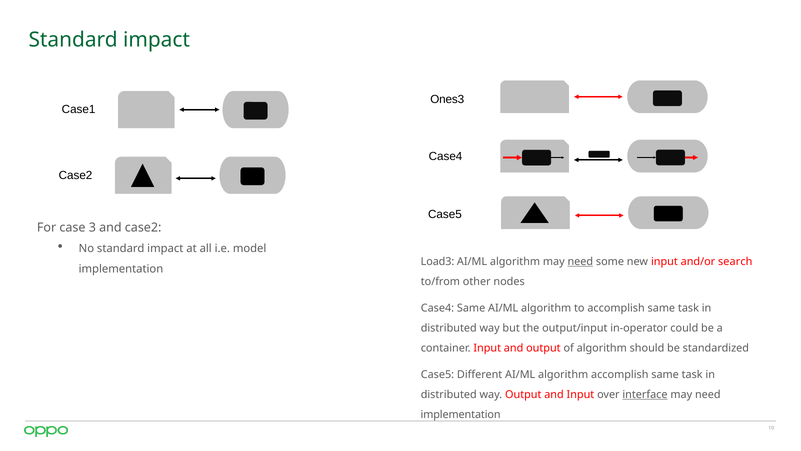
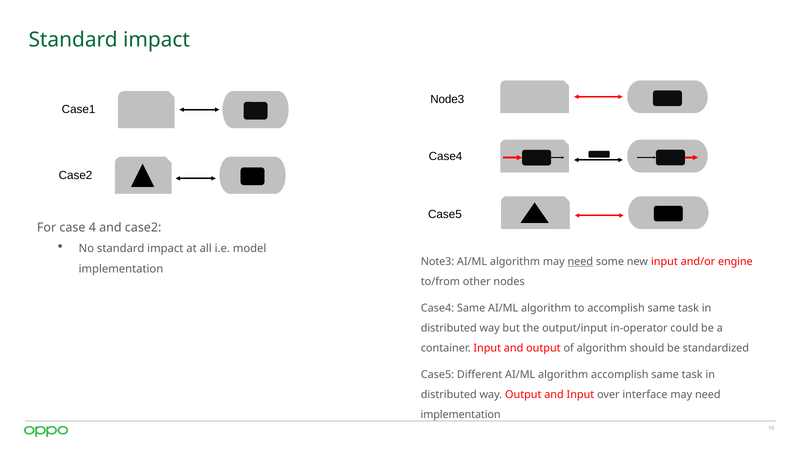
Ones3: Ones3 -> Node3
3: 3 -> 4
Load3: Load3 -> Note3
search: search -> engine
interface underline: present -> none
